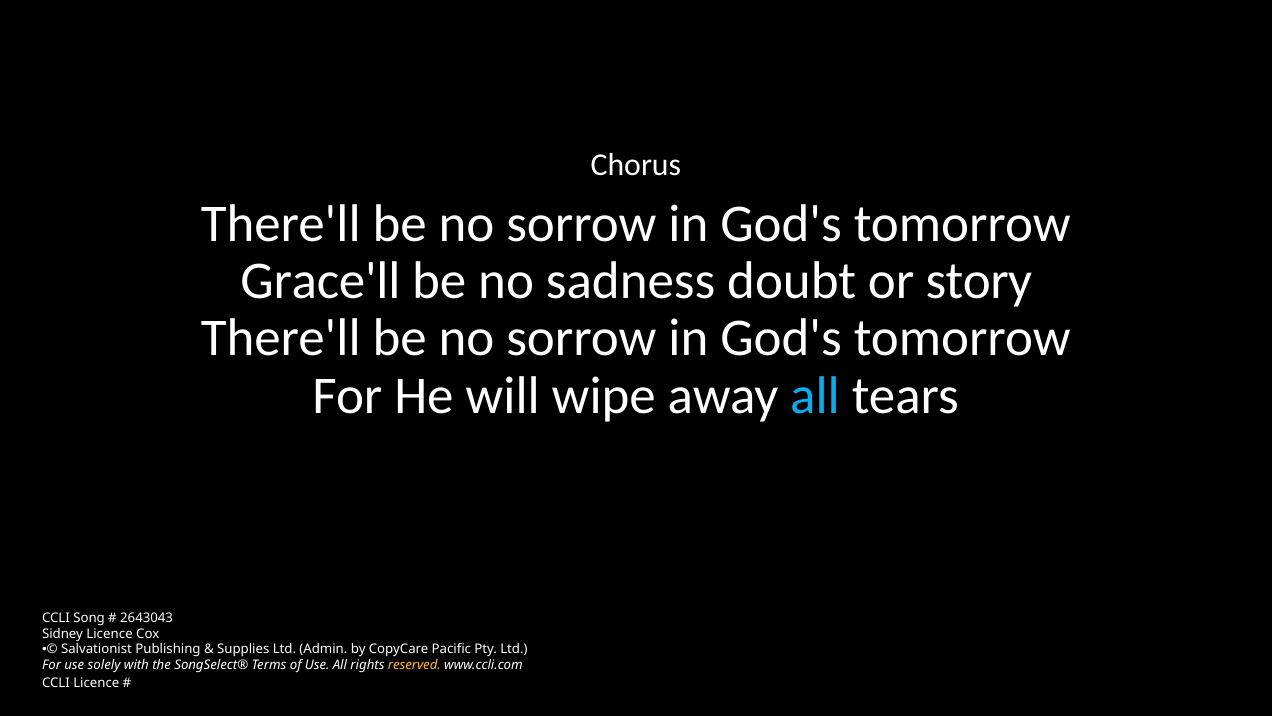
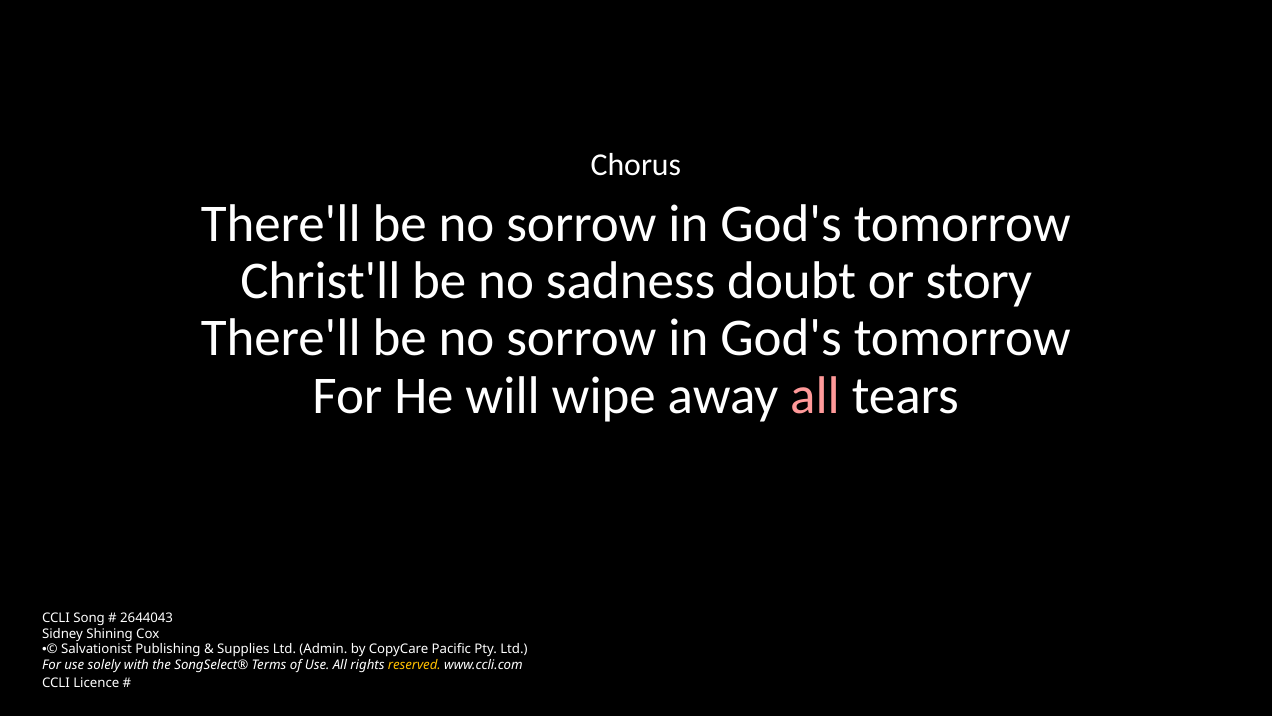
Grace'll: Grace'll -> Christ'll
all at (815, 395) colour: light blue -> pink
2643043: 2643043 -> 2644043
Sidney Licence: Licence -> Shining
